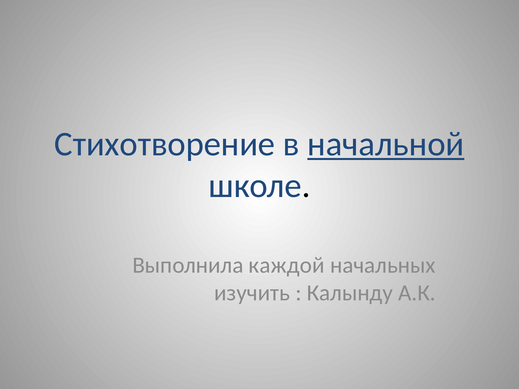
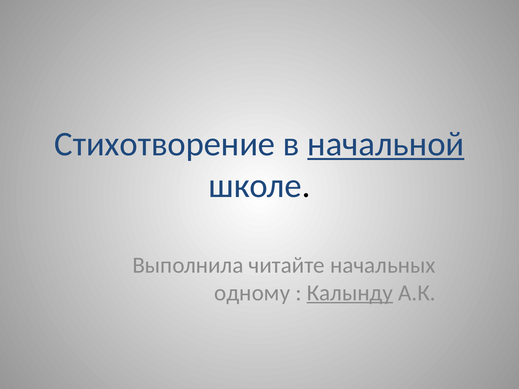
каждой: каждой -> читайте
изучить: изучить -> одному
Калынду underline: none -> present
